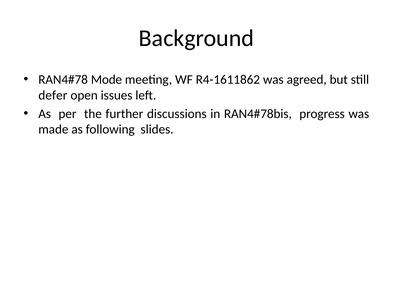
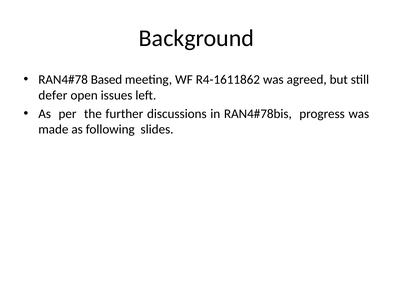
Mode: Mode -> Based
